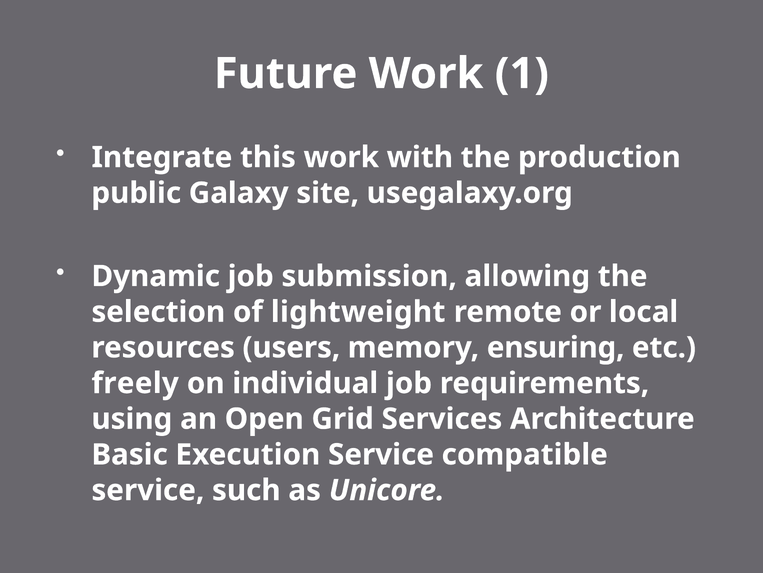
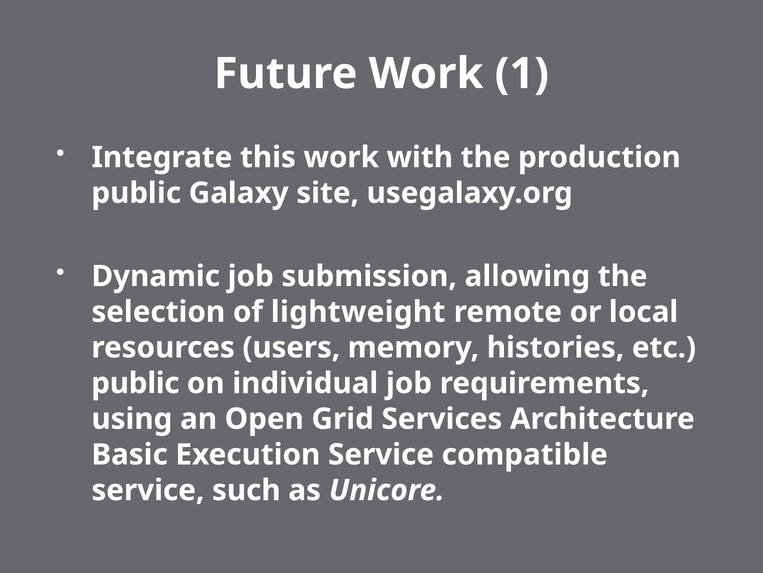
ensuring: ensuring -> histories
freely at (135, 383): freely -> public
